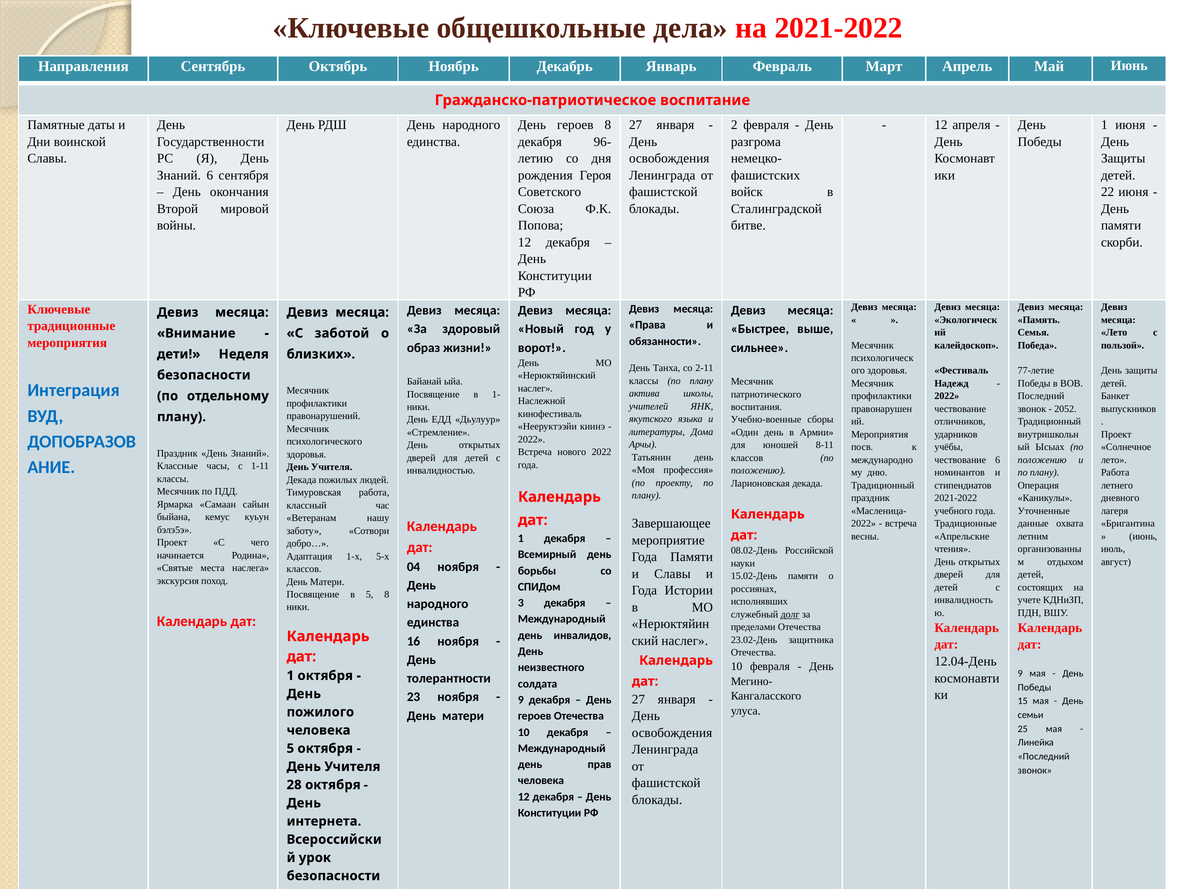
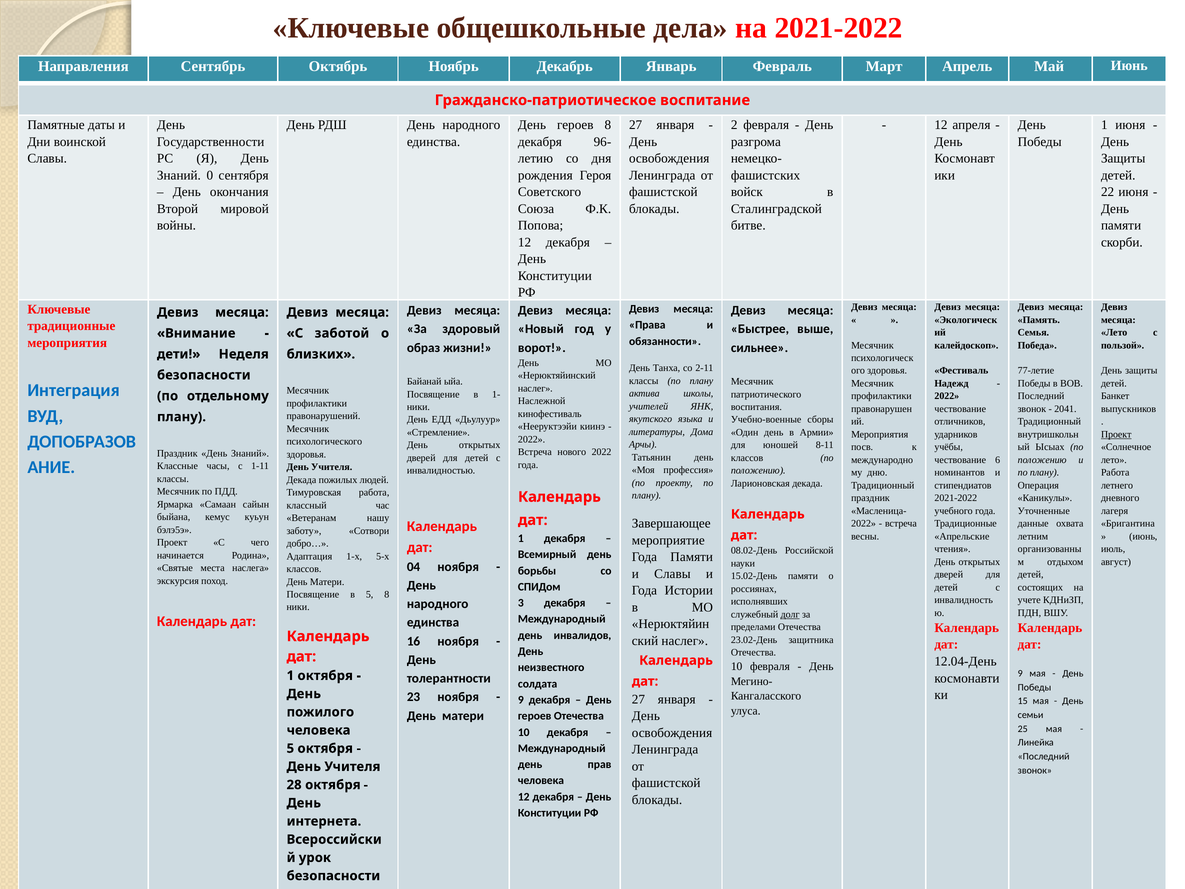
Знаний 6: 6 -> 0
2052: 2052 -> 2041
Проект at (1116, 434) underline: none -> present
